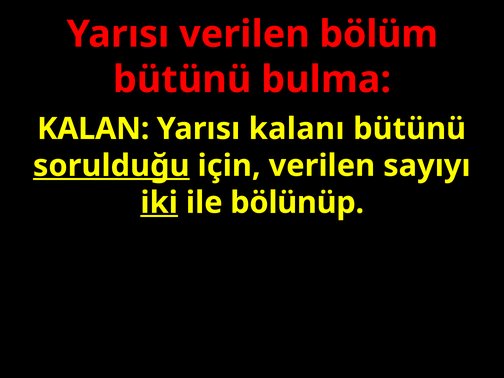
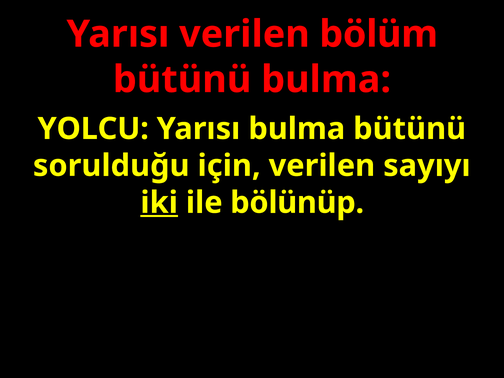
KALAN: KALAN -> YOLCU
Yarısı kalanı: kalanı -> bulma
sorulduğu underline: present -> none
